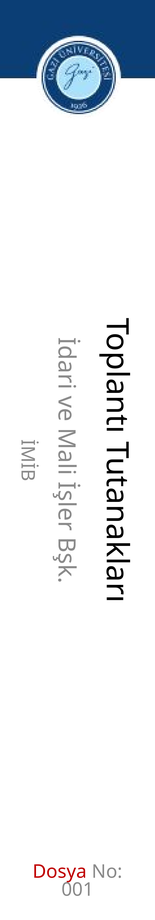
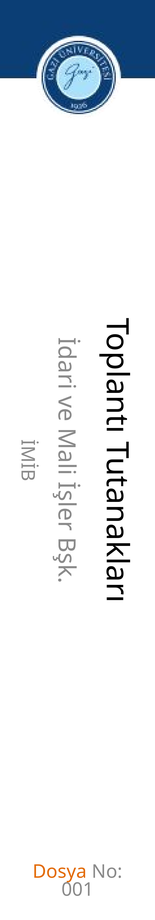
Dosya colour: red -> orange
